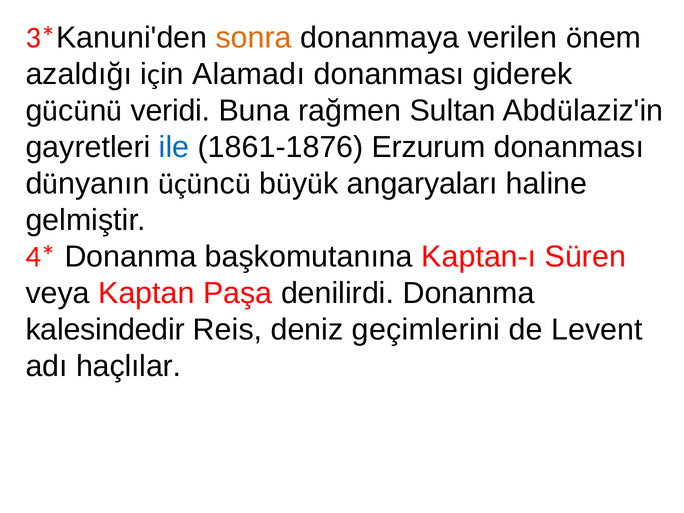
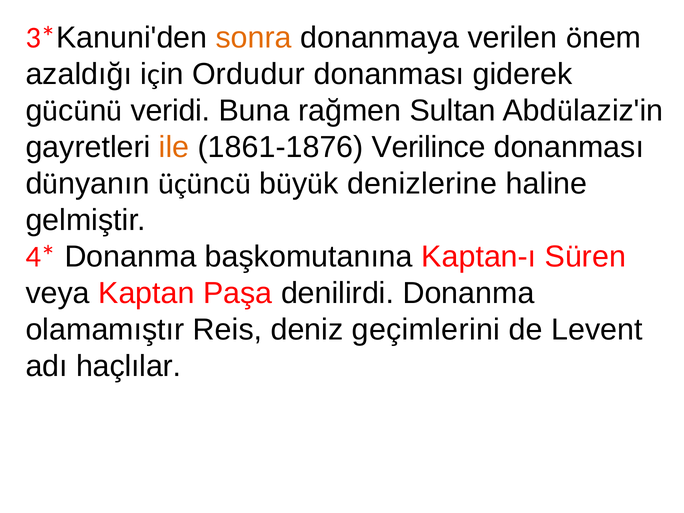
Alamadı: Alamadı -> Ordudur
ile colour: blue -> orange
Erzurum: Erzurum -> Verilince
angaryaları: angaryaları -> denizlerine
kalesindedir: kalesindedir -> olamamıştır
